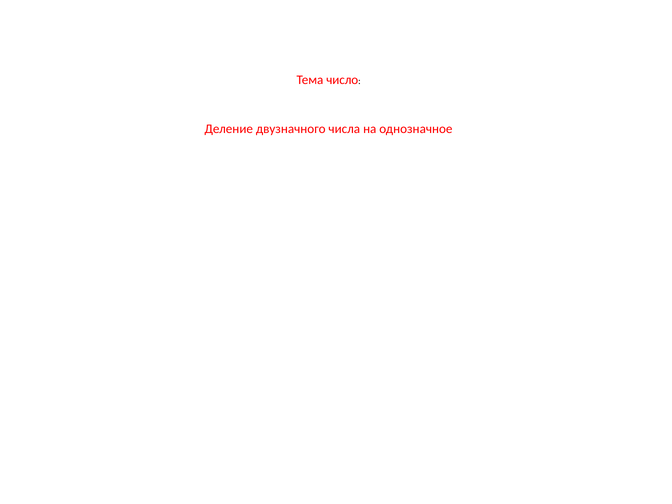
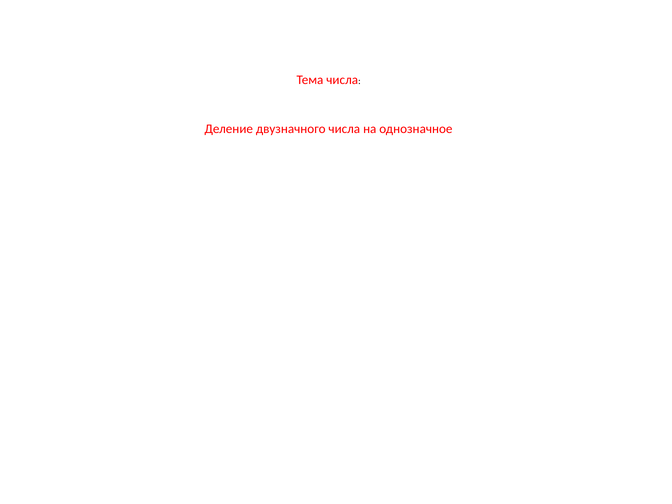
Тема число: число -> числа
